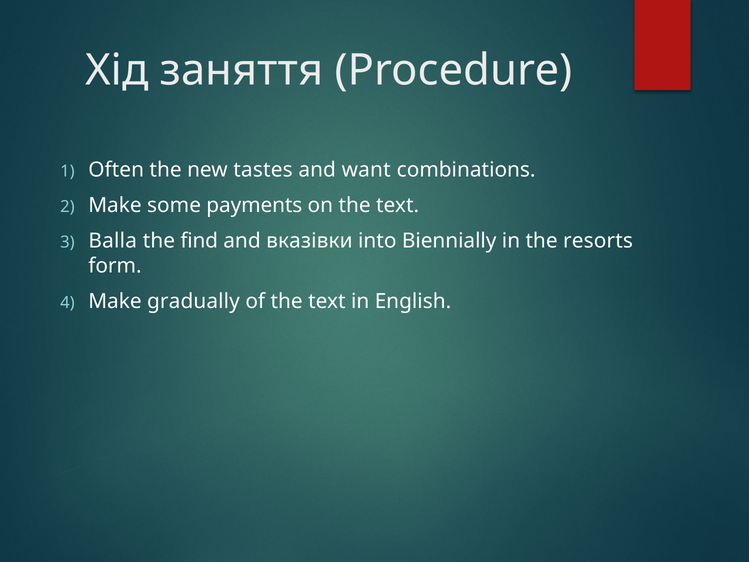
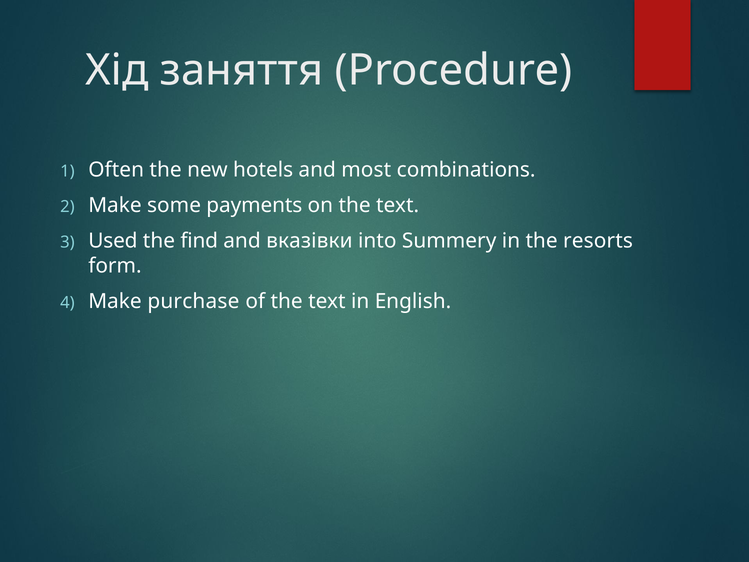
tastes: tastes -> hotels
want: want -> most
Balla: Balla -> Used
Biennially: Biennially -> Summery
gradually: gradually -> purchase
